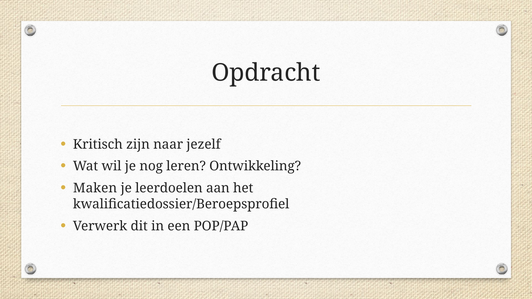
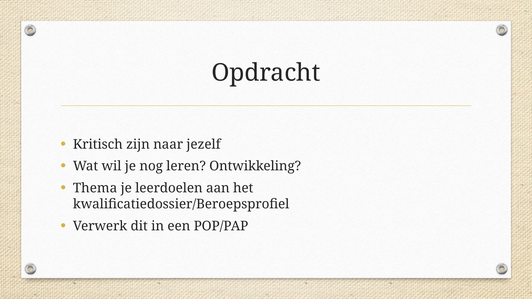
Maken: Maken -> Thema
